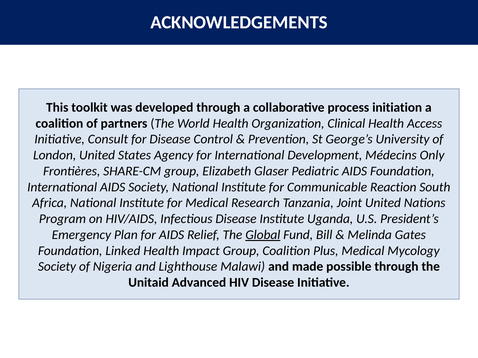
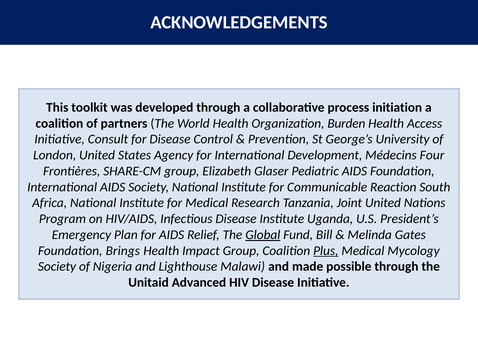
Clinical: Clinical -> Burden
Only: Only -> Four
Linked: Linked -> Brings
Plus underline: none -> present
